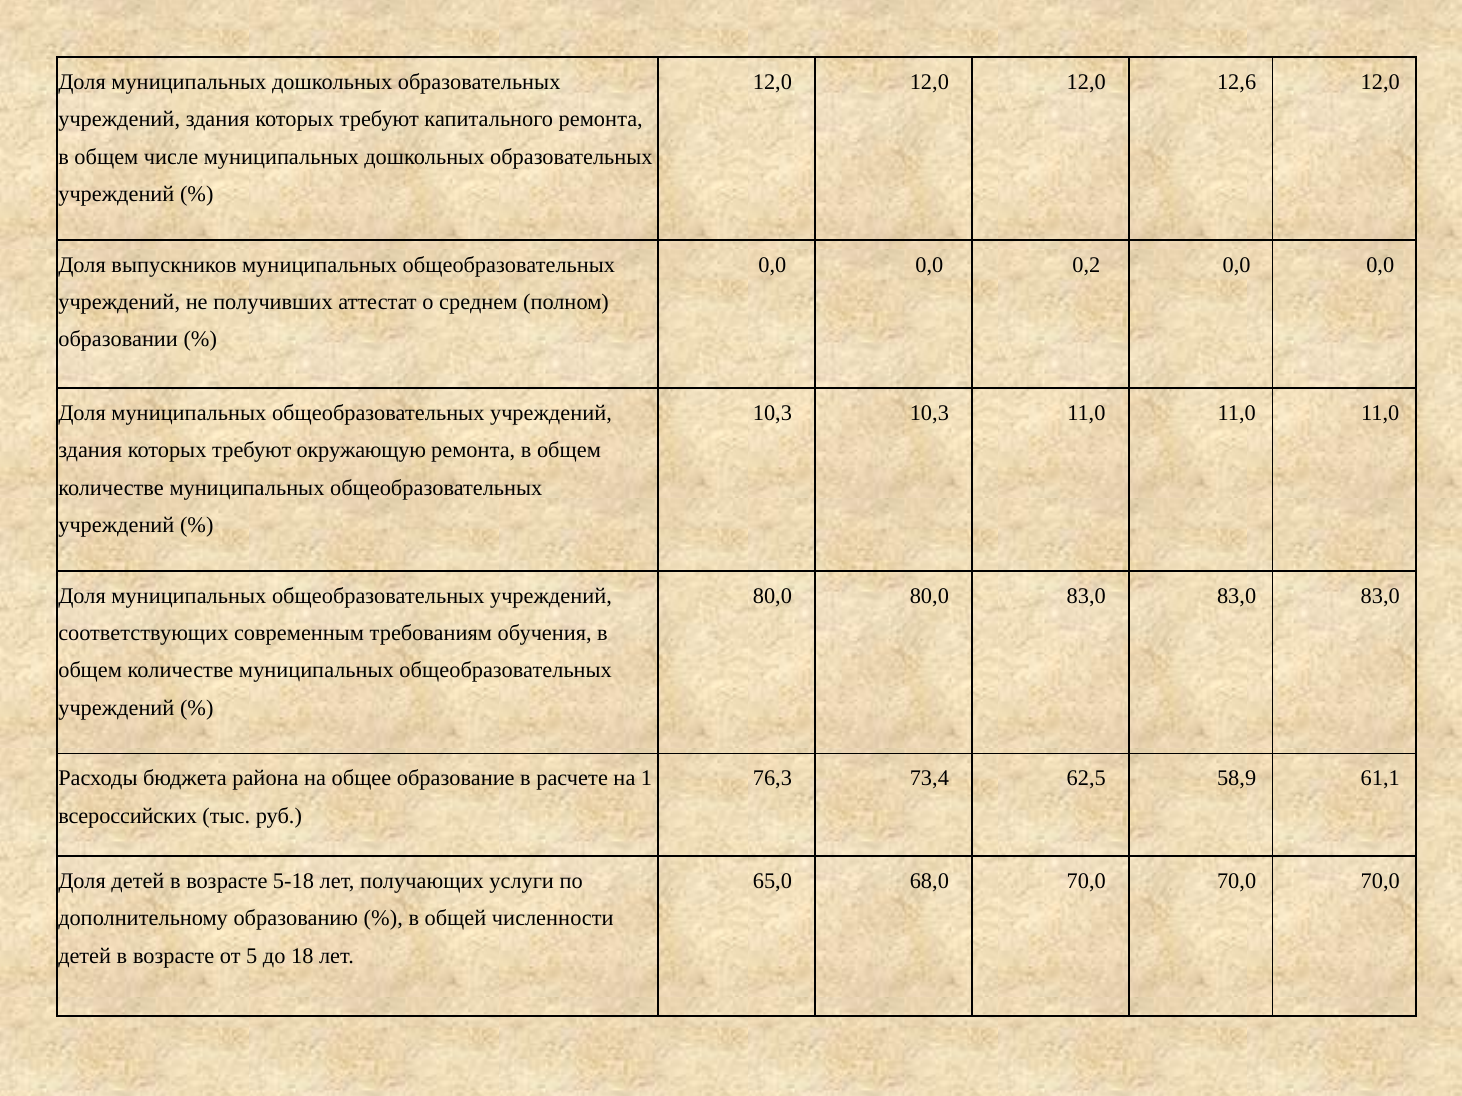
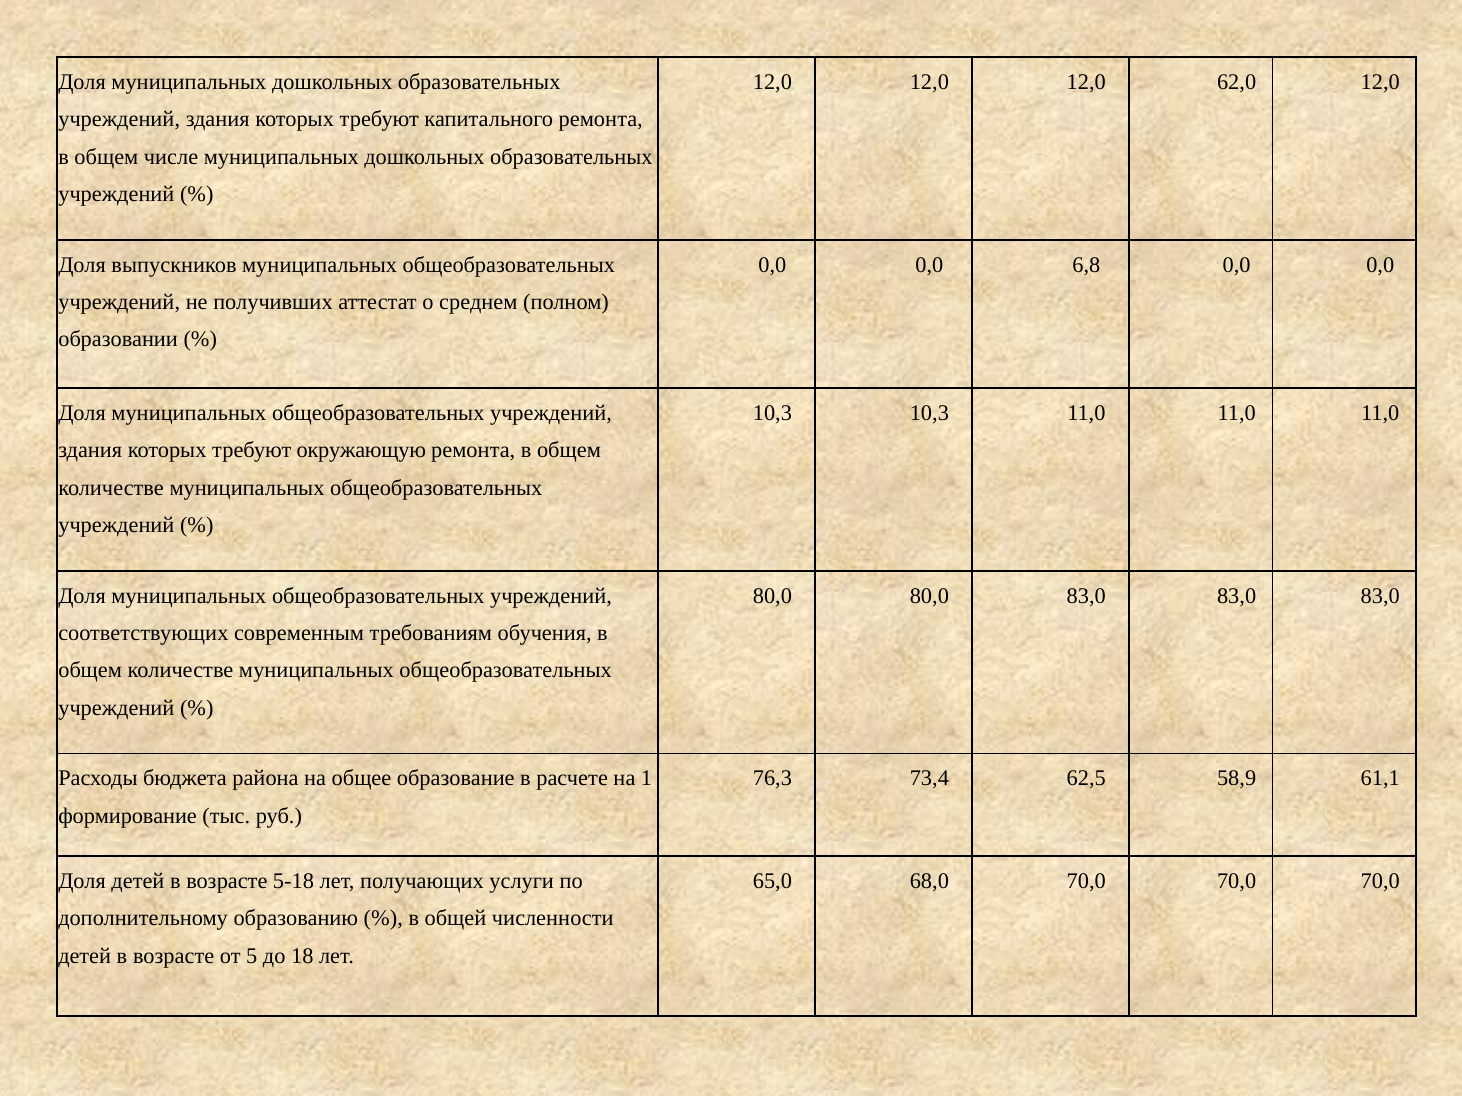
12,6: 12,6 -> 62,0
0,2: 0,2 -> 6,8
всероссийских: всероссийских -> формирование
